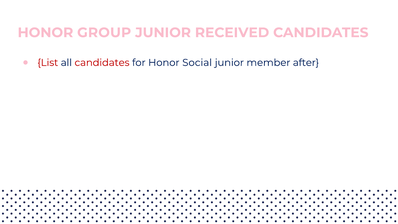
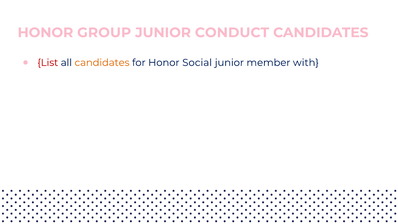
RECEIVED: RECEIVED -> CONDUCT
candidates at (102, 63) colour: red -> orange
after: after -> with
